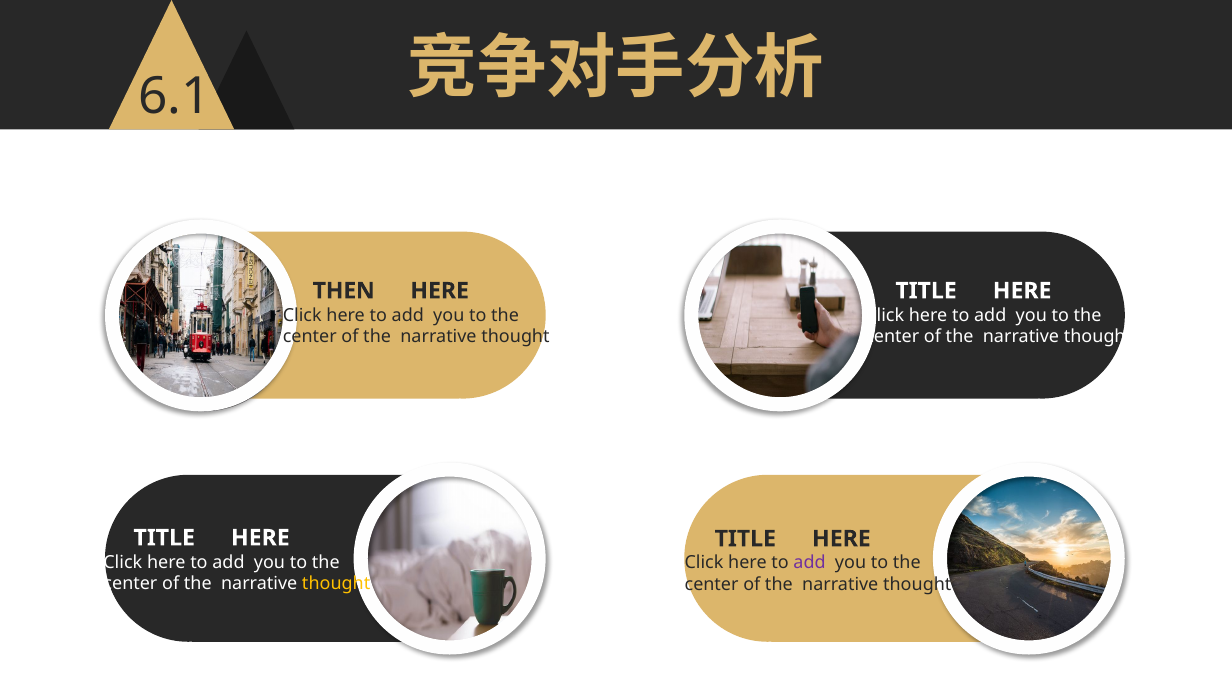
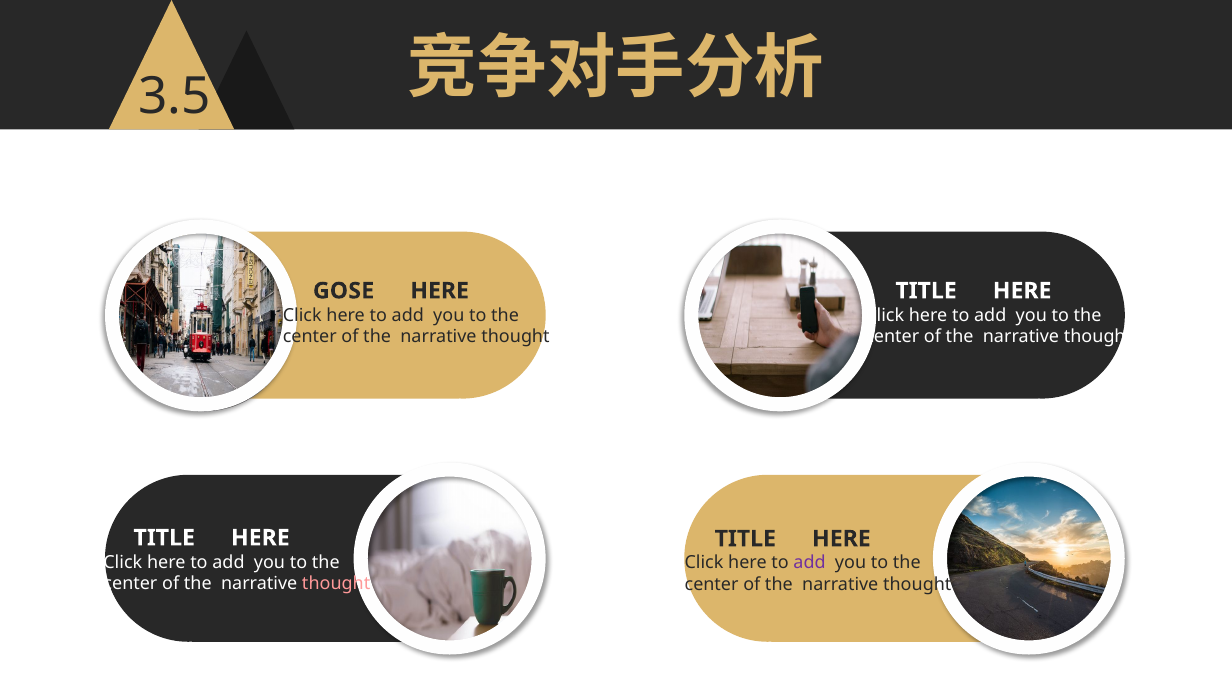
6.1: 6.1 -> 3.5
THEN: THEN -> GOSE
thought at (336, 584) colour: yellow -> pink
